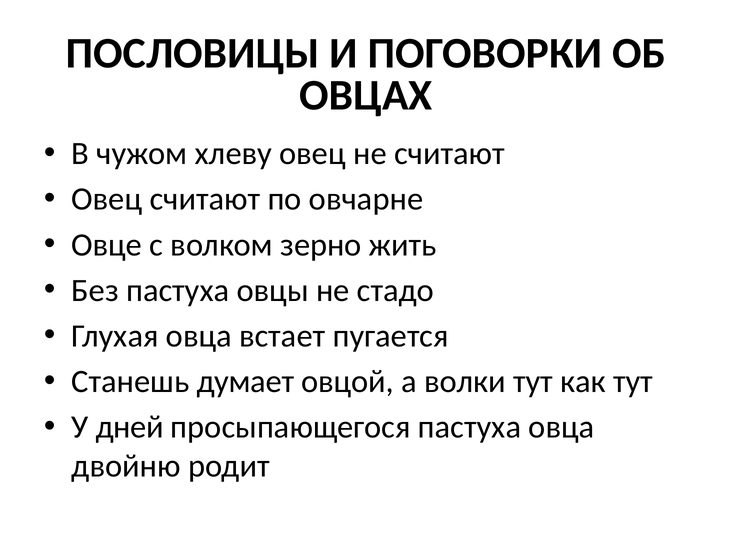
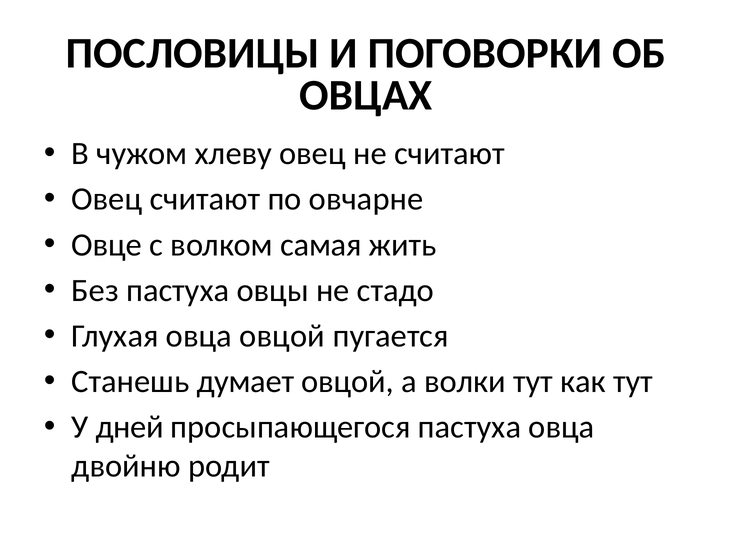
зерно: зерно -> самая
овца встает: встает -> овцой
